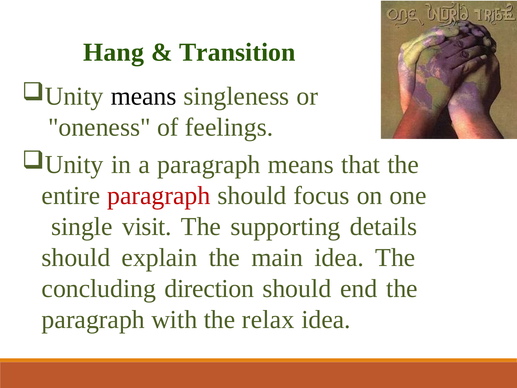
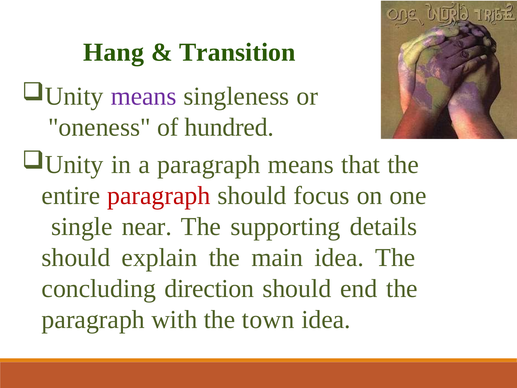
means at (144, 96) colour: black -> purple
feelings: feelings -> hundred
visit: visit -> near
relax: relax -> town
